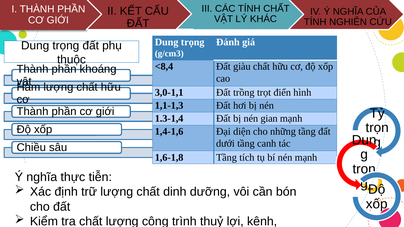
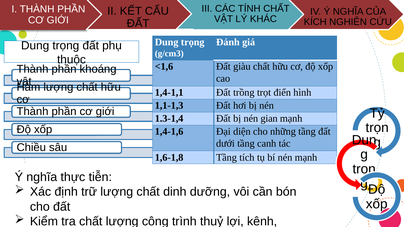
TÍNH at (315, 22): TÍNH -> KÍCH
<8,4: <8,4 -> <1,6
3,0-1,1: 3,0-1,1 -> 1,4-1,1
